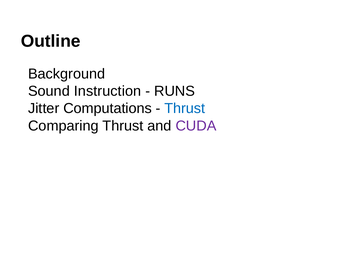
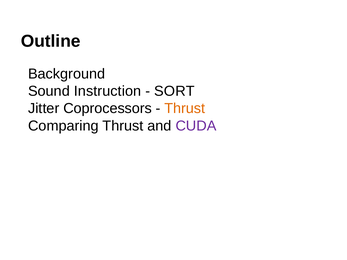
RUNS: RUNS -> SORT
Computations: Computations -> Coprocessors
Thrust at (185, 109) colour: blue -> orange
